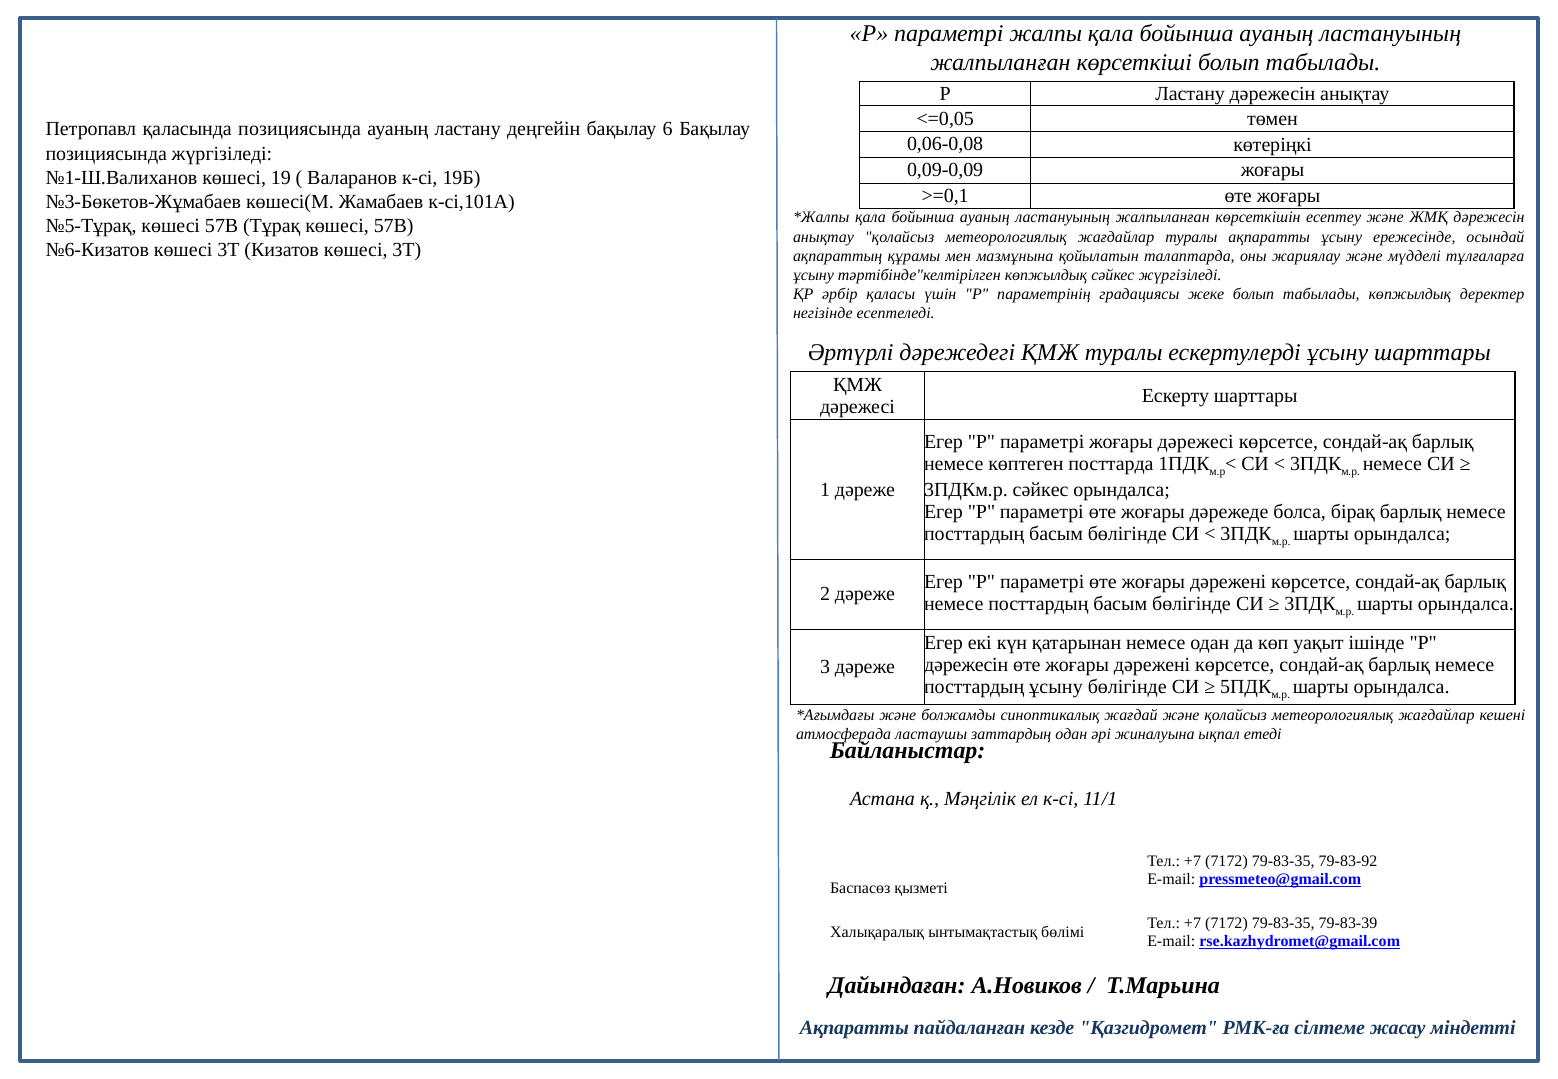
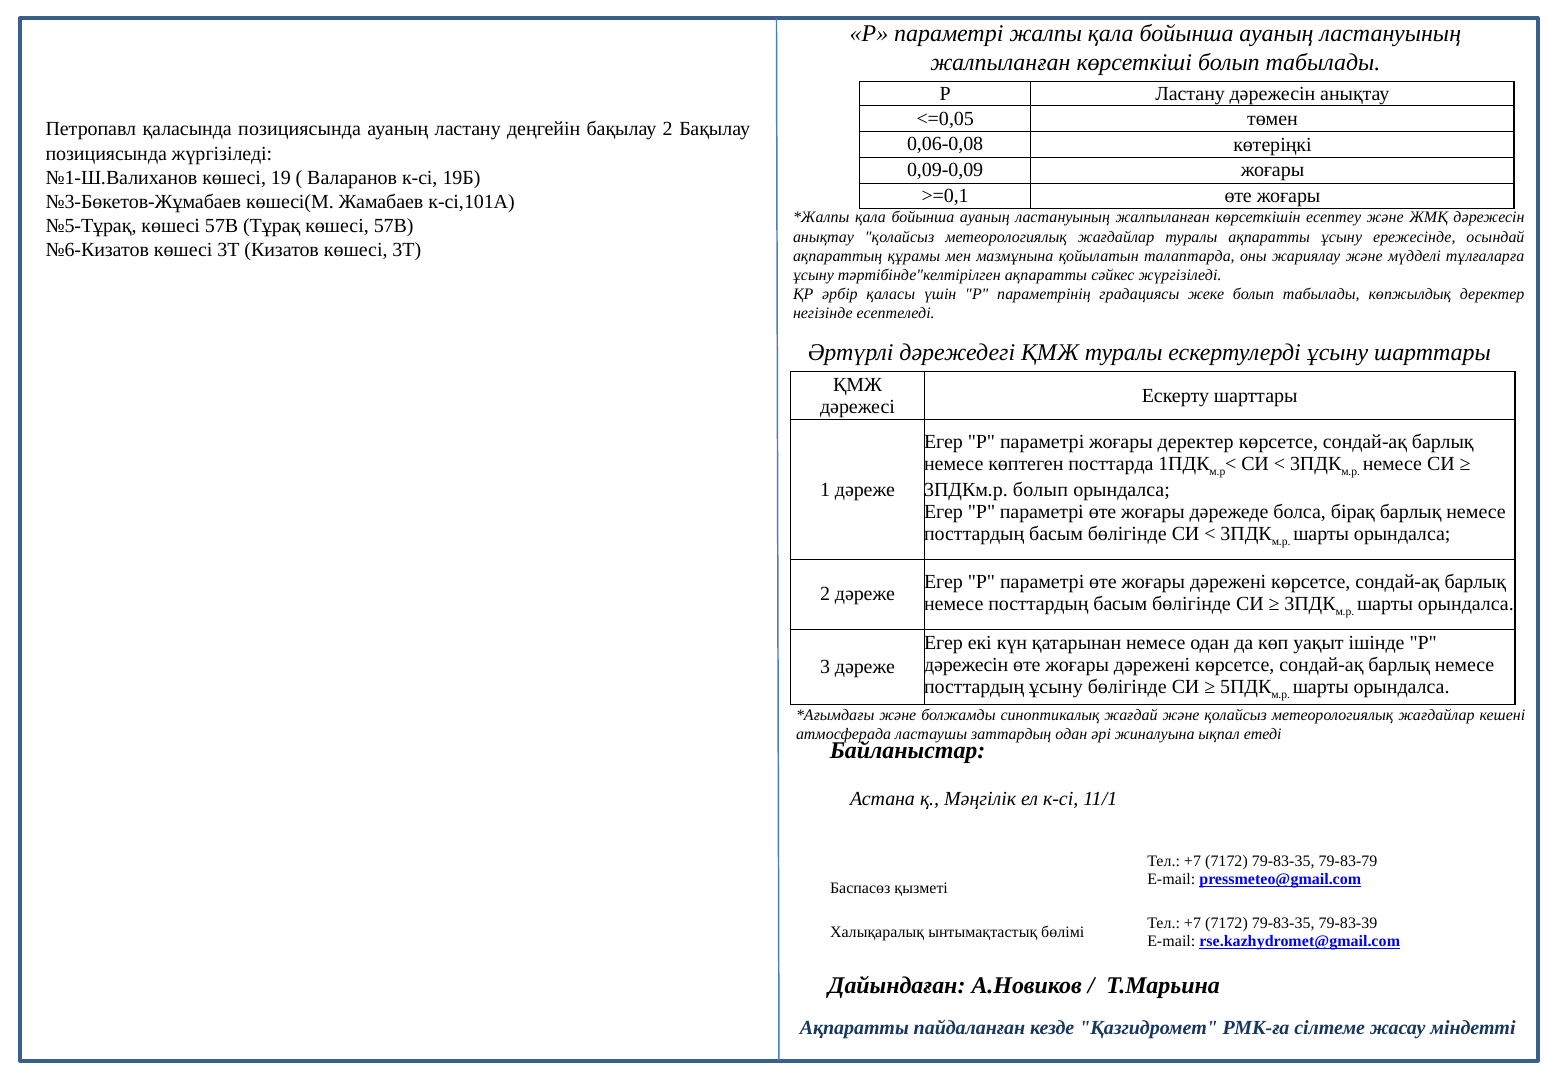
бақылау 6: 6 -> 2
тәртібінде"келтірілген көпжылдық: көпжылдық -> ақпаратты
жоғары дәрежесі: дәрежесі -> деректер
3ПДКм.р сәйкес: сәйкес -> болып
79-83-92: 79-83-92 -> 79-83-79
